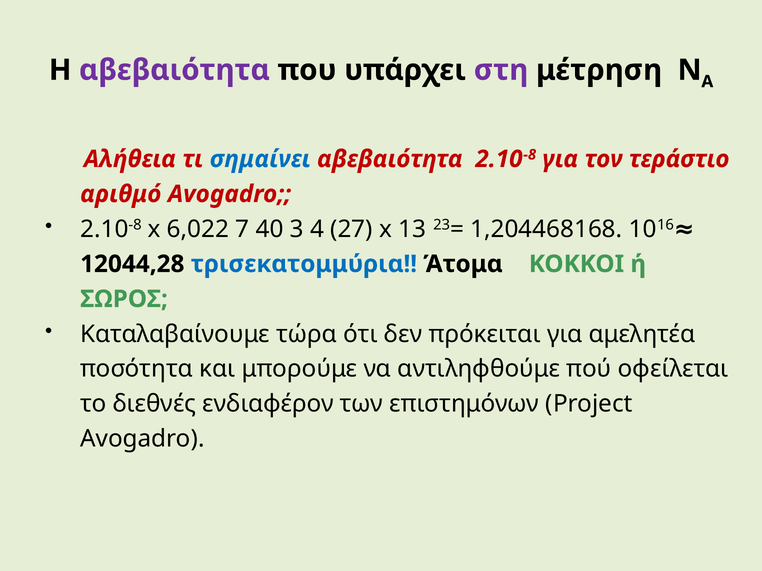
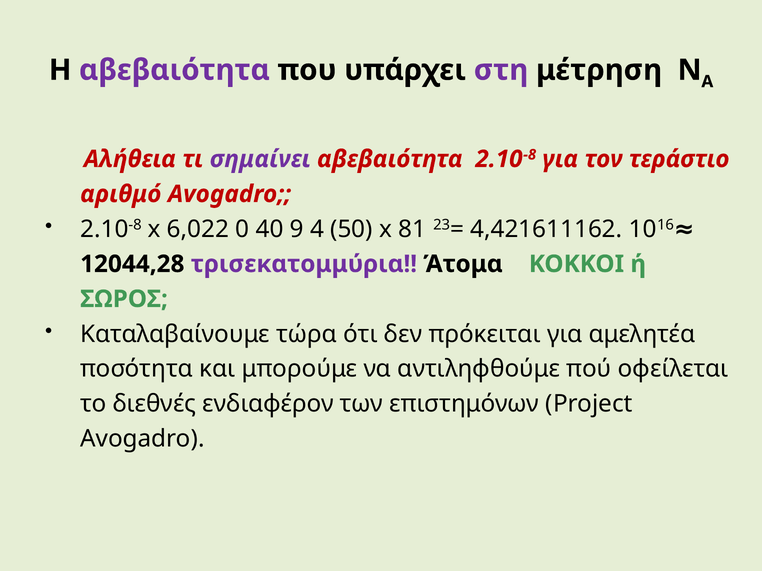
σημαίνει colour: blue -> purple
7: 7 -> 0
3: 3 -> 9
27: 27 -> 50
13: 13 -> 81
1,204468168: 1,204468168 -> 4,421611162
τρισεκατομμύρια colour: blue -> purple
